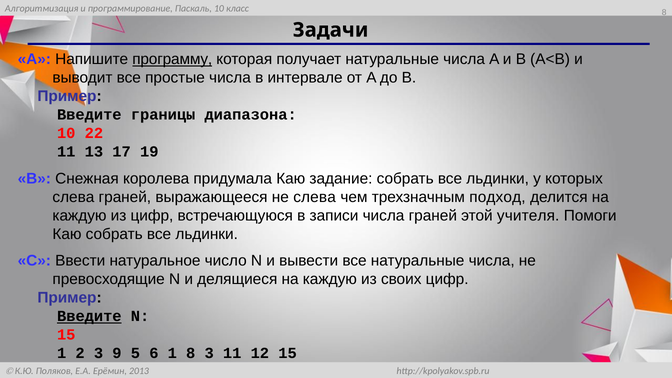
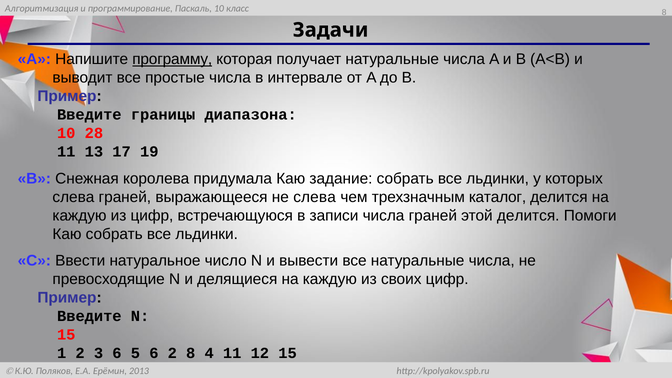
22: 22 -> 28
подход: подход -> каталог
этой учителя: учителя -> делится
Введите at (89, 316) underline: present -> none
3 9: 9 -> 6
6 1: 1 -> 2
8 3: 3 -> 4
